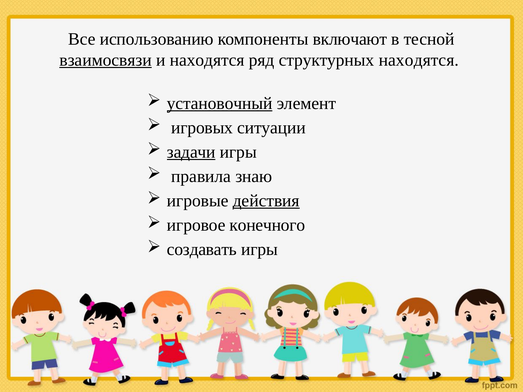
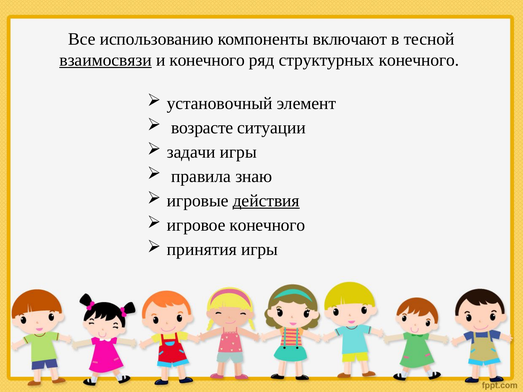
и находятся: находятся -> конечного
структурных находятся: находятся -> конечного
установочный underline: present -> none
игровых: игровых -> возрасте
задачи underline: present -> none
создавать: создавать -> принятия
